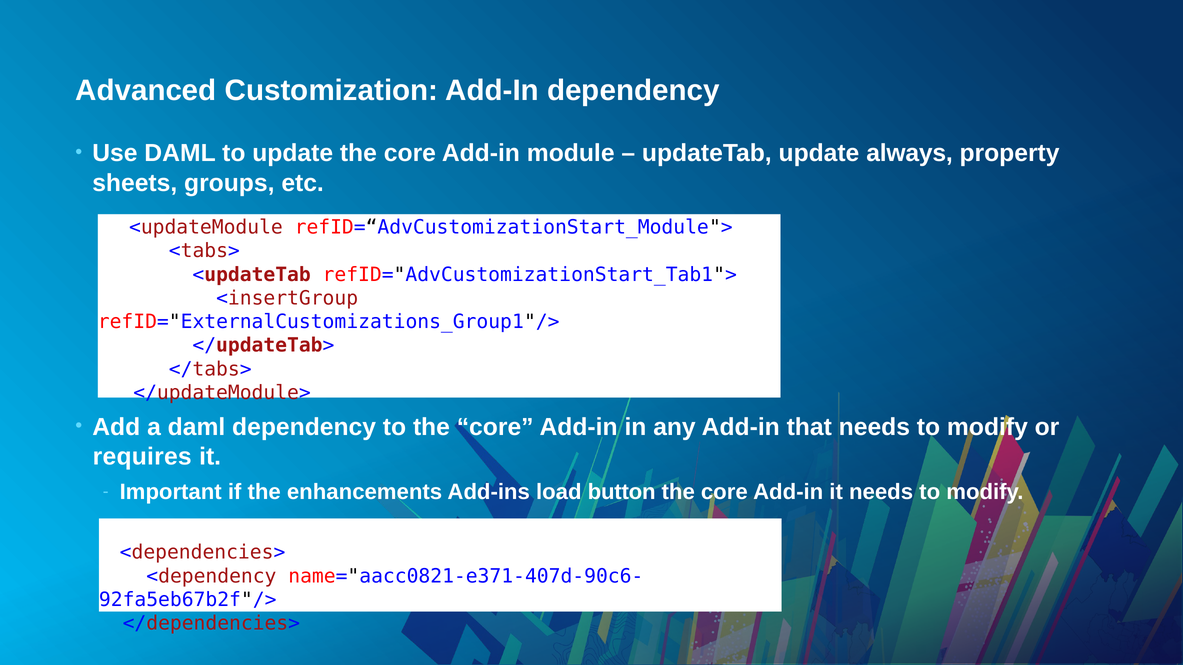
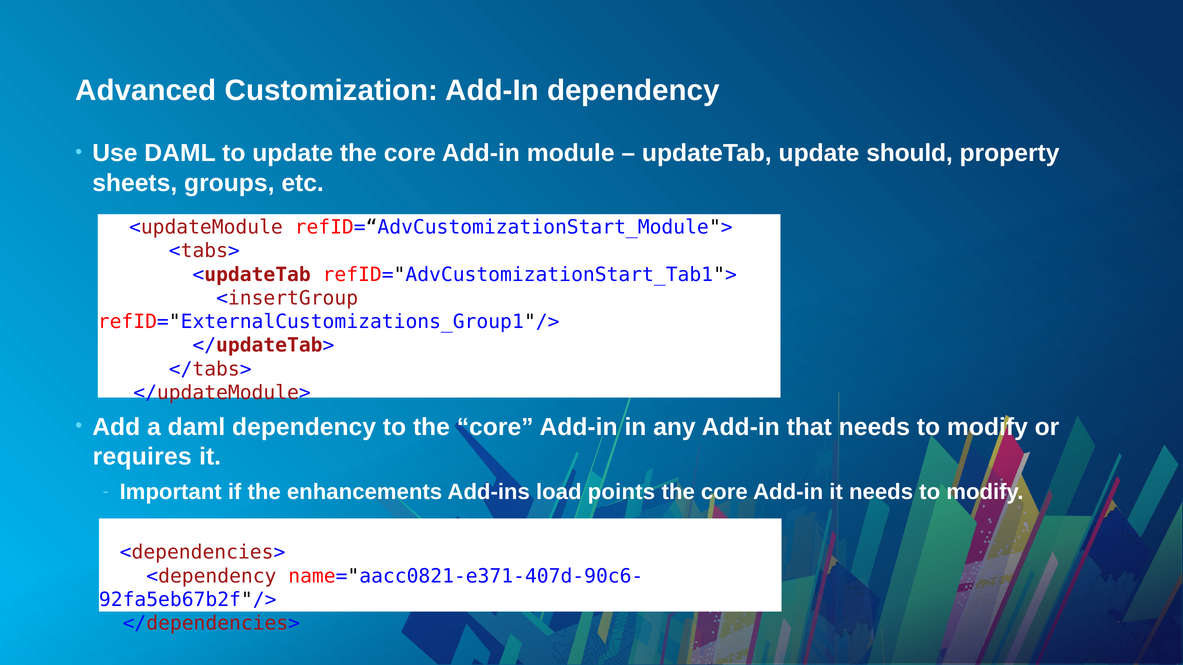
always: always -> should
button: button -> points
